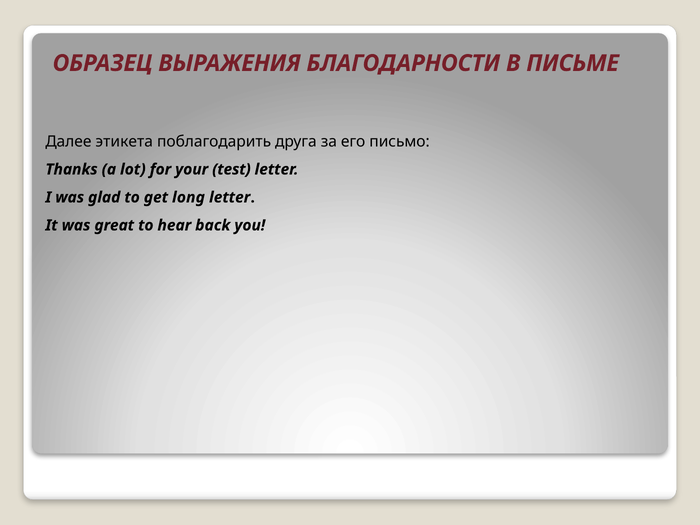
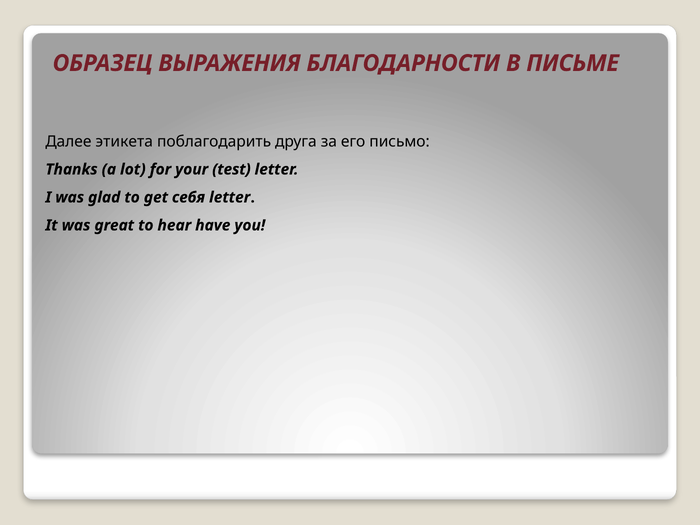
long: long -> себя
back: back -> have
